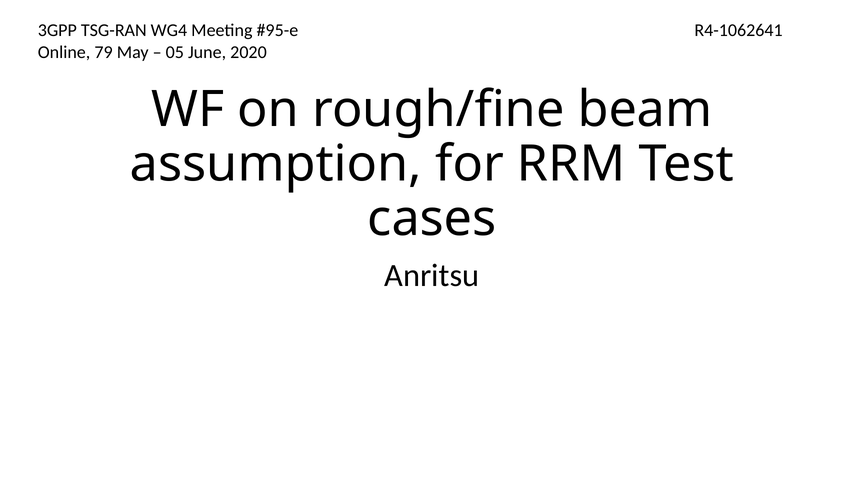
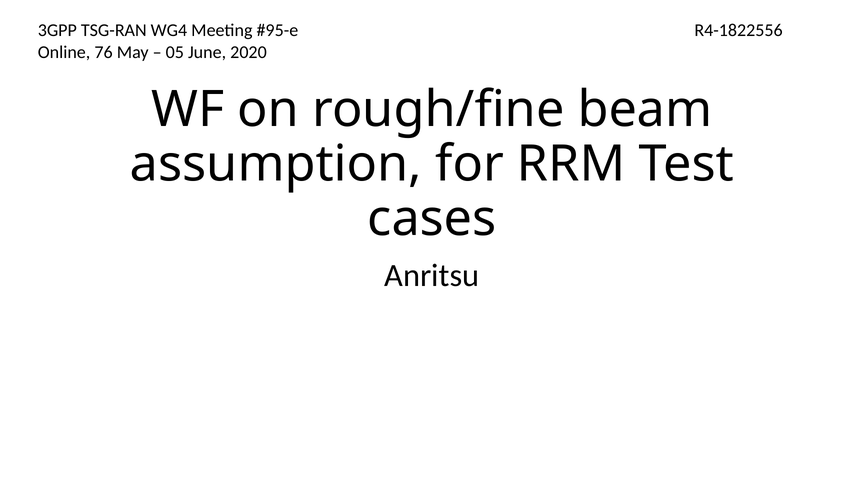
R4-1062641: R4-1062641 -> R4-1822556
79: 79 -> 76
